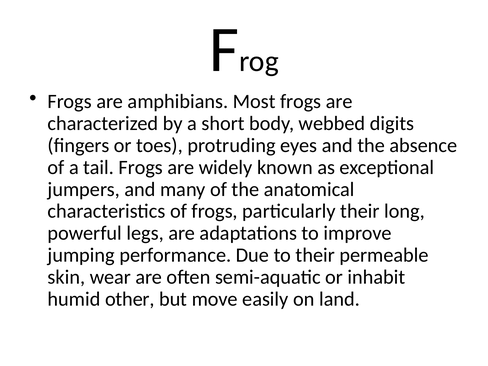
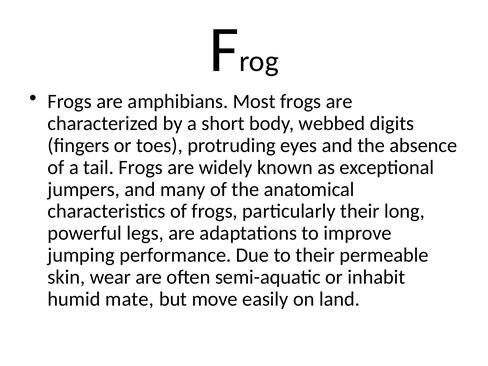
other: other -> mate
